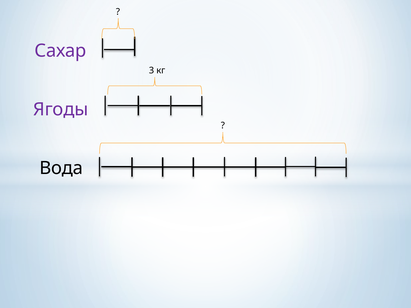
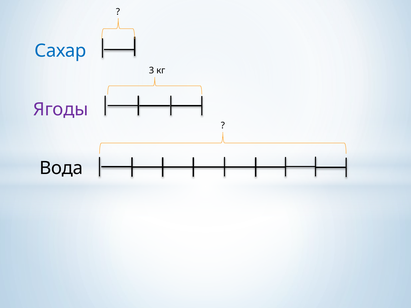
Сахар colour: purple -> blue
